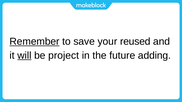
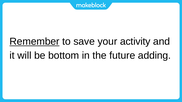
reused: reused -> activity
will underline: present -> none
project: project -> bottom
